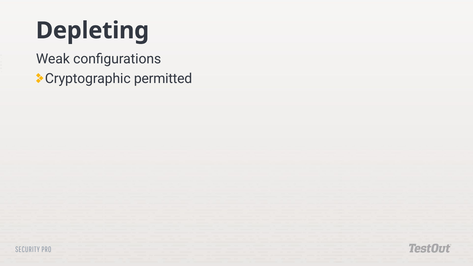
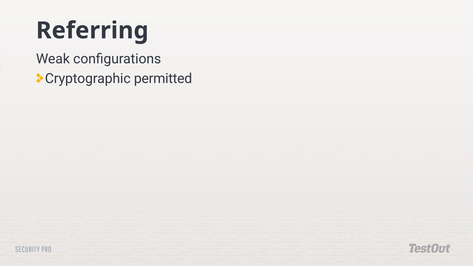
Depleting: Depleting -> Referring
